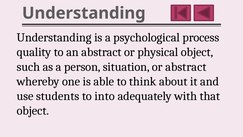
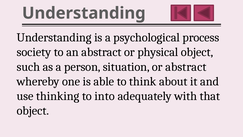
quality: quality -> society
students: students -> thinking
